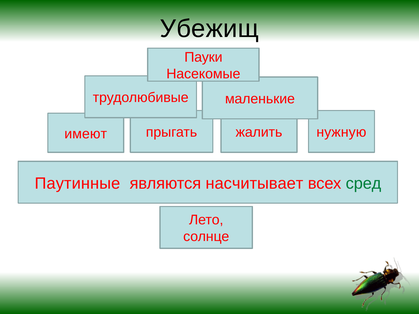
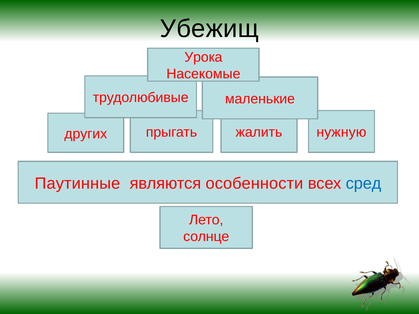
Пауки: Пауки -> Урока
имеют: имеют -> других
насчитывает: насчитывает -> особенности
сред colour: green -> blue
